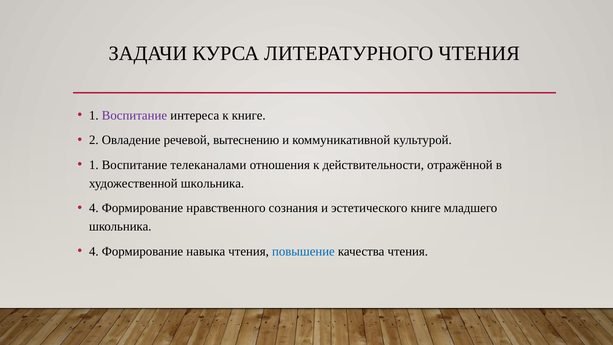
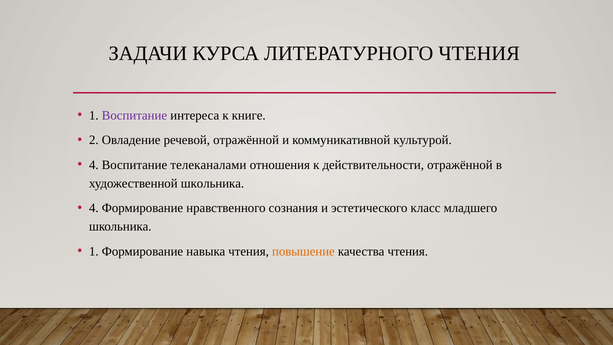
речевой вытеснению: вытеснению -> отражённой
1 at (94, 165): 1 -> 4
эстетического книге: книге -> класс
4 at (94, 251): 4 -> 1
повышение colour: blue -> orange
